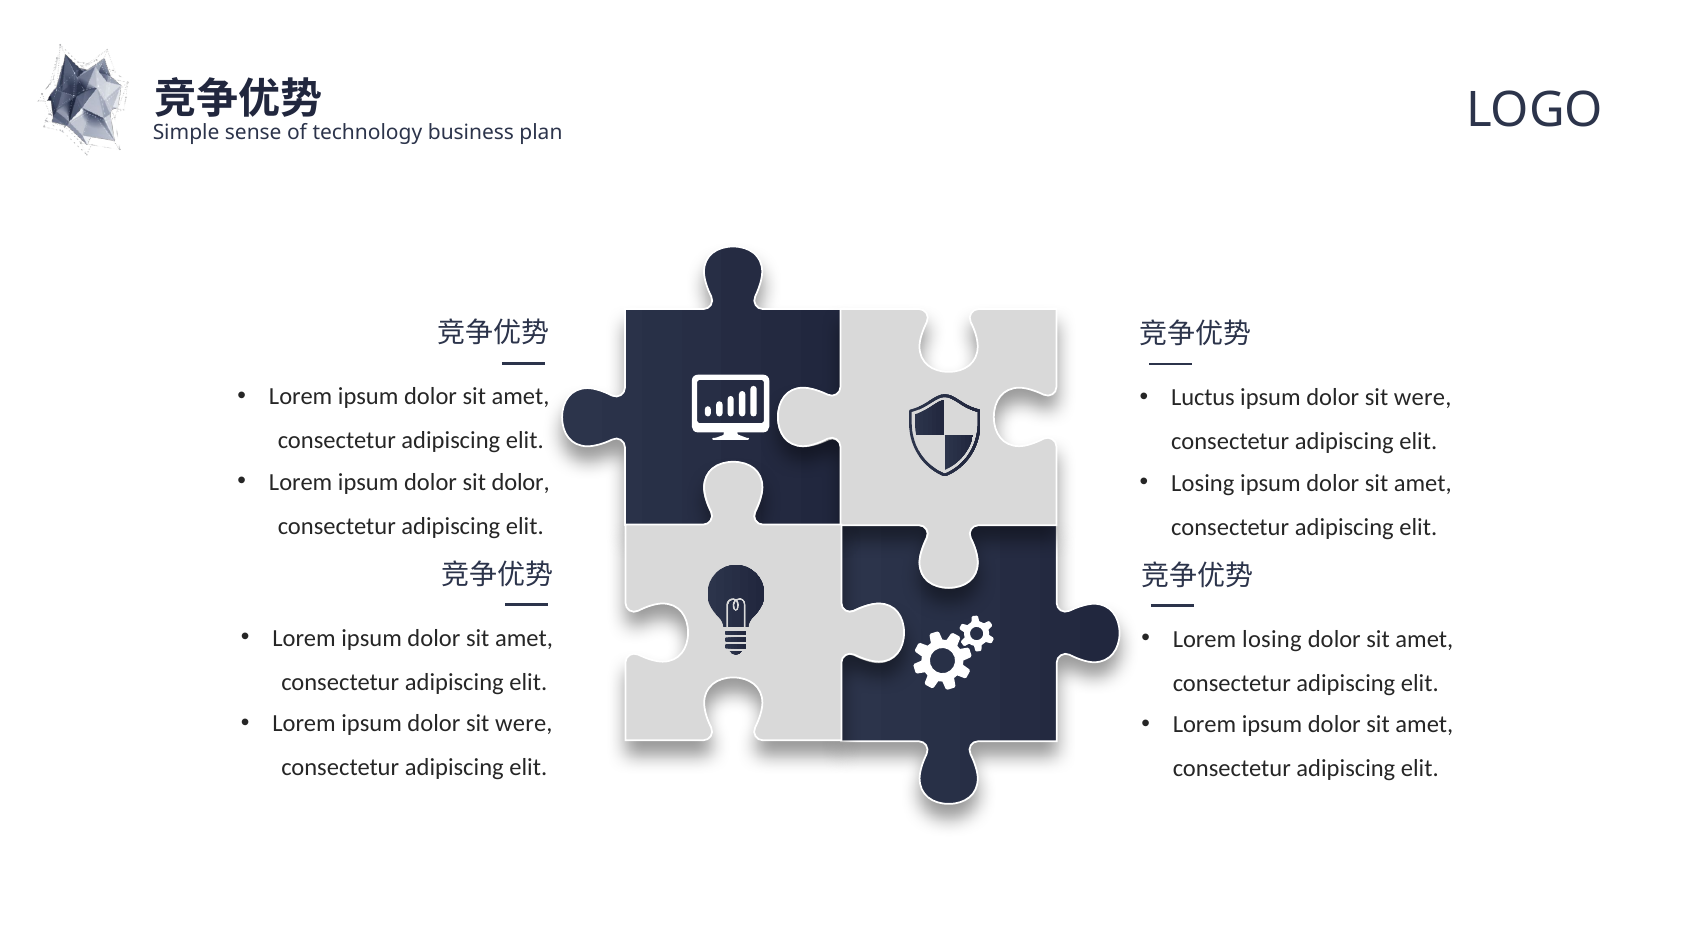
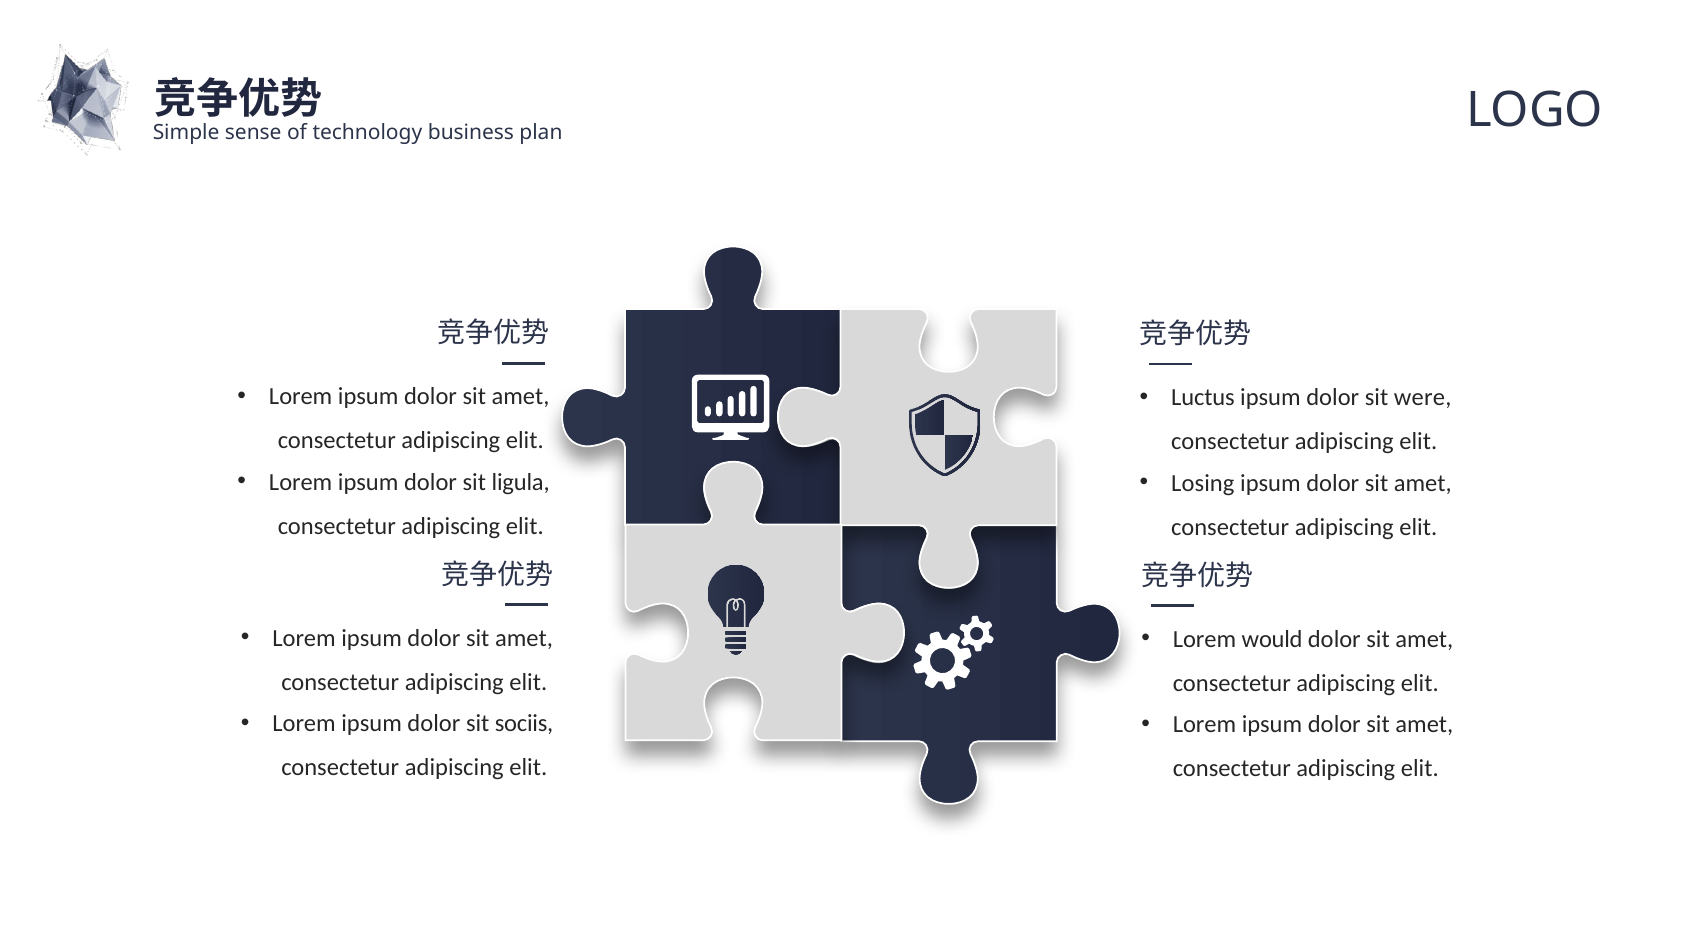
sit dolor: dolor -> ligula
Lorem losing: losing -> would
were at (524, 724): were -> sociis
